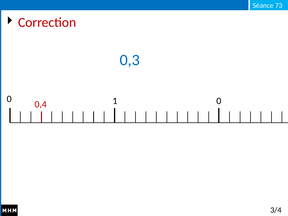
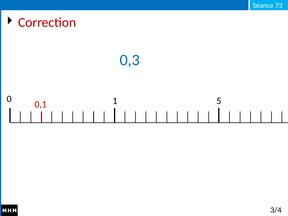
0 0: 0 -> 5
0,4: 0,4 -> 0,1
